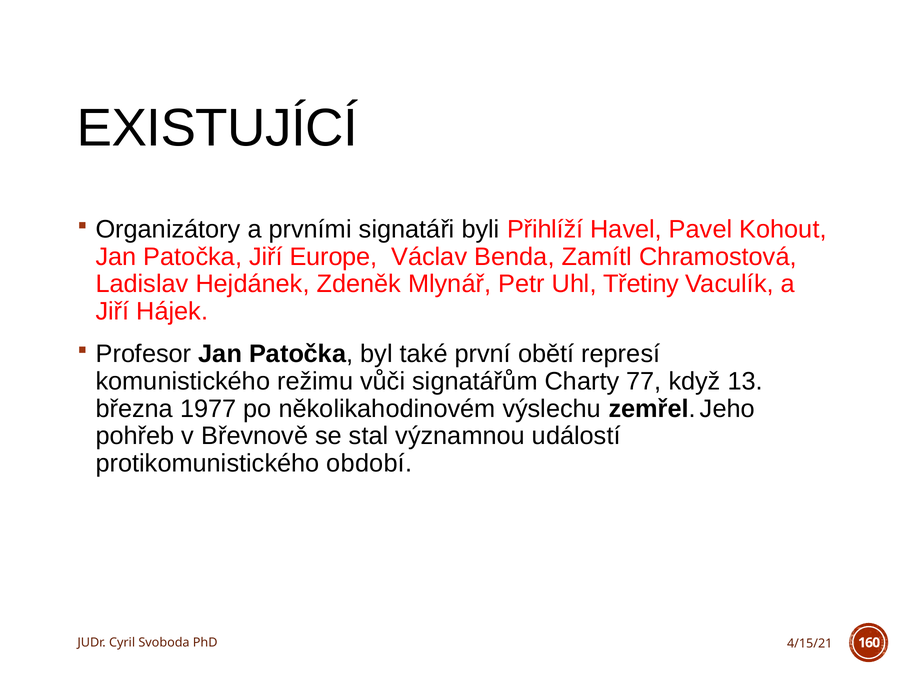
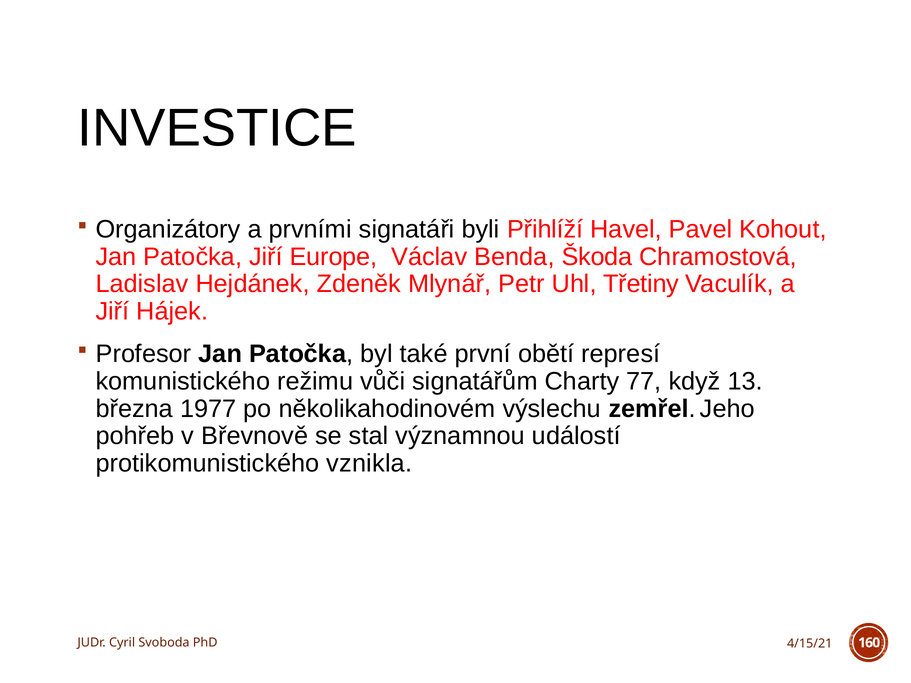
EXISTUJÍCÍ: EXISTUJÍCÍ -> INVESTICE
Zamítl: Zamítl -> Škoda
období: období -> vznikla
